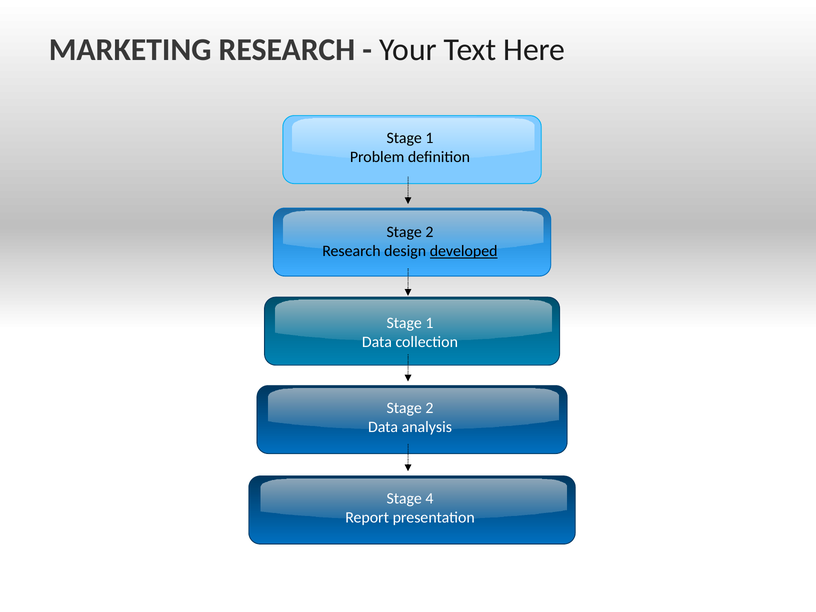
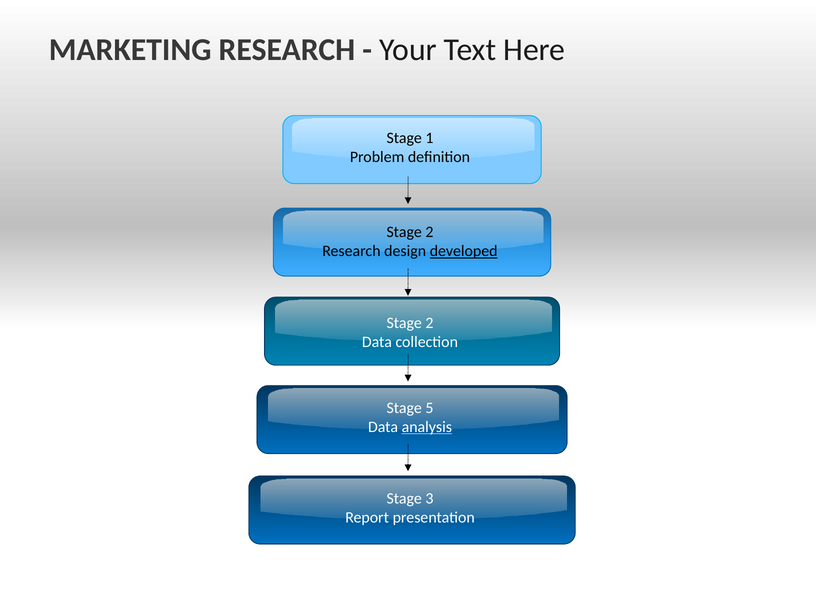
1 at (429, 323): 1 -> 2
2 at (429, 408): 2 -> 5
analysis underline: none -> present
4: 4 -> 3
